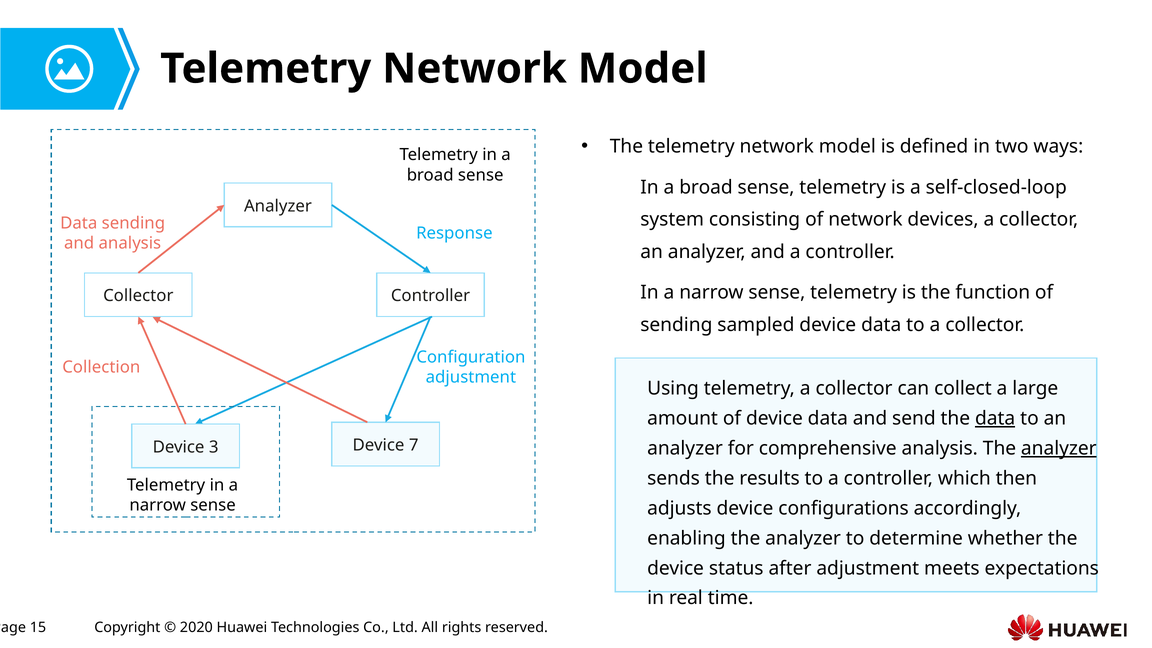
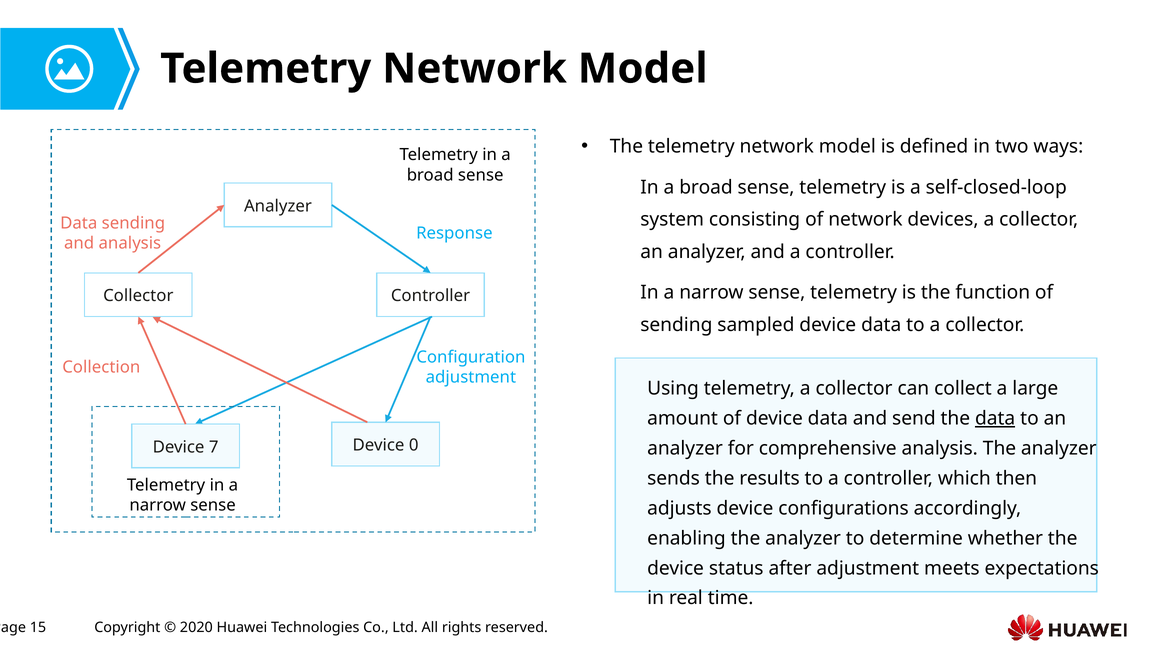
3: 3 -> 7
7: 7 -> 0
analyzer at (1059, 448) underline: present -> none
